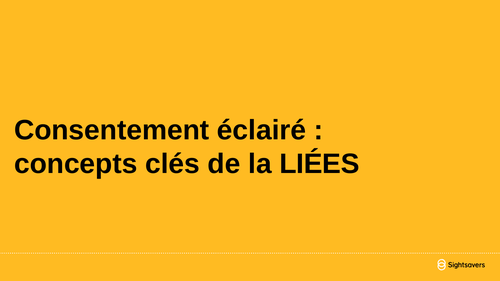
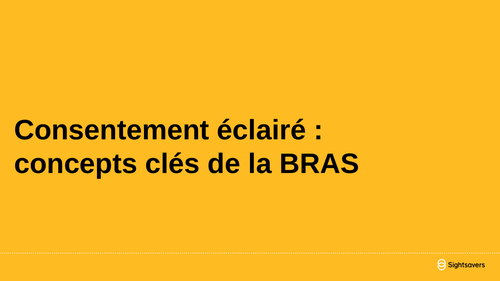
LIÉES: LIÉES -> BRAS
